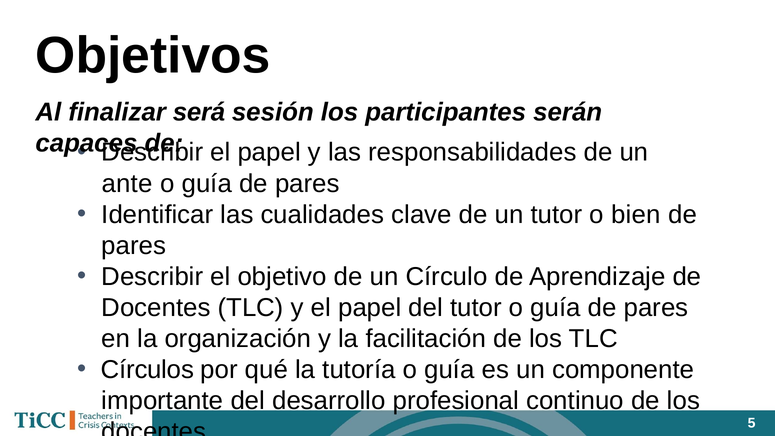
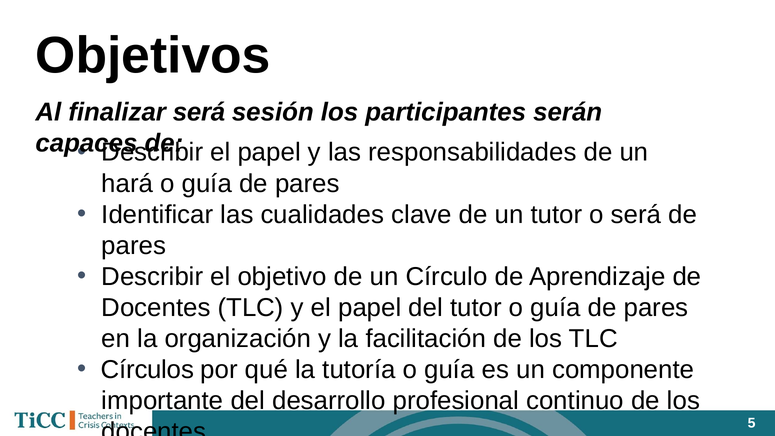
ante: ante -> hará
o bien: bien -> será
